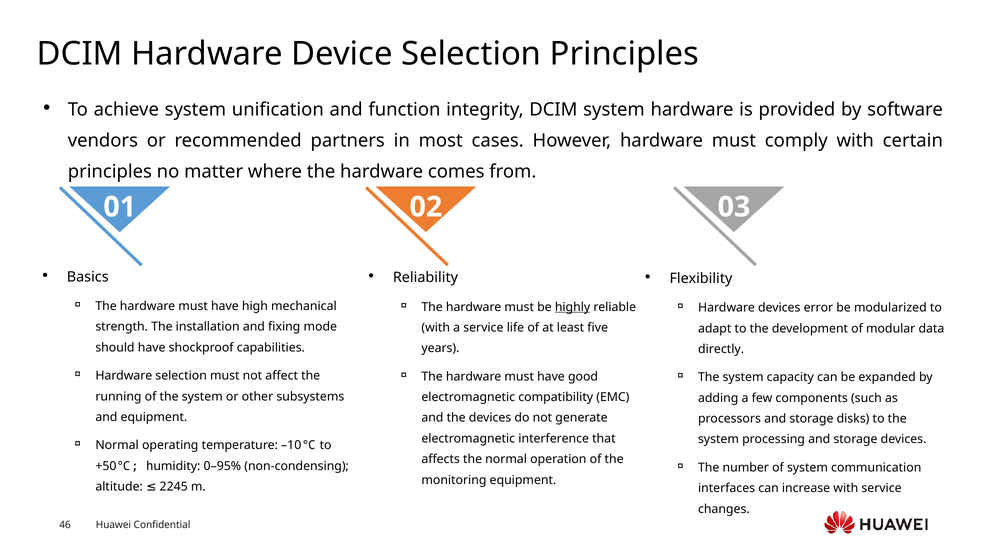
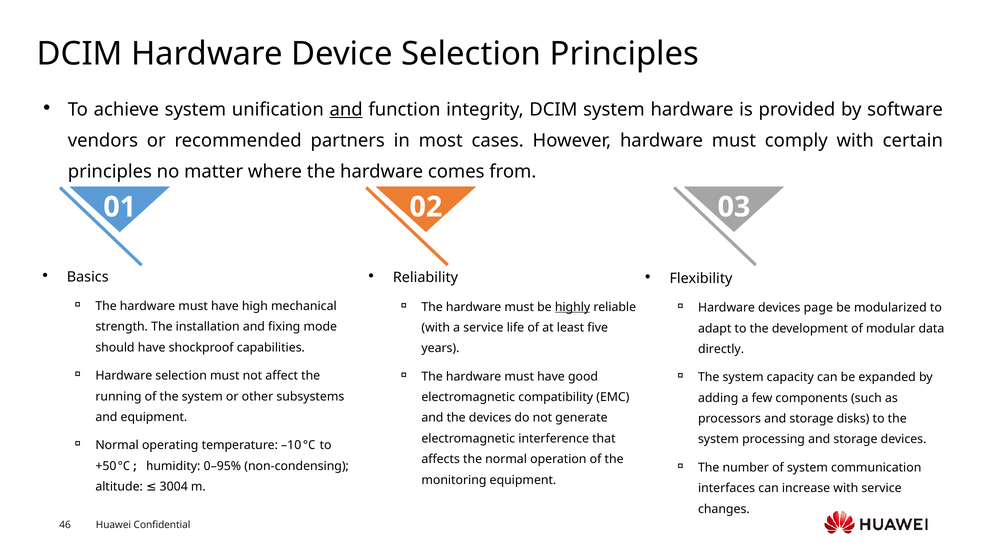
and at (346, 110) underline: none -> present
error: error -> page
2245: 2245 -> 3004
